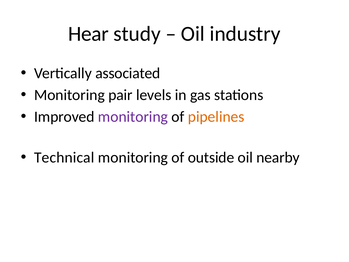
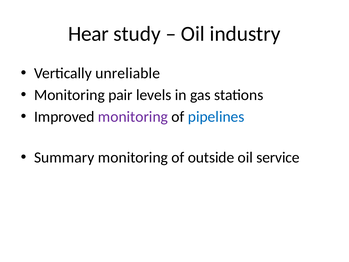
associated: associated -> unreliable
pipelines colour: orange -> blue
Technical: Technical -> Summary
nearby: nearby -> service
